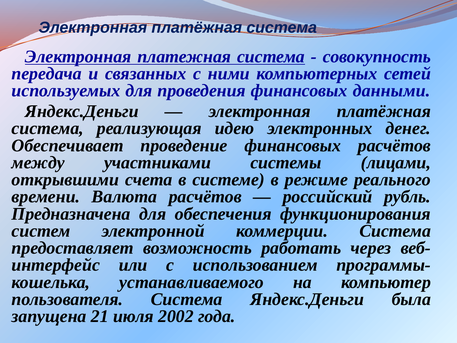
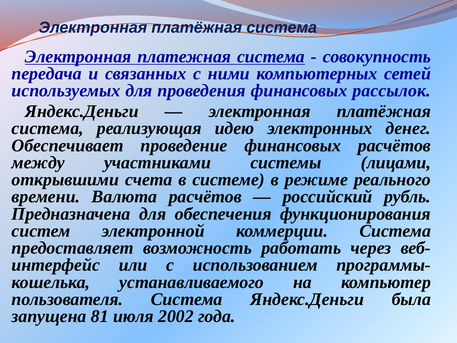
данными: данными -> рассылок
21: 21 -> 81
